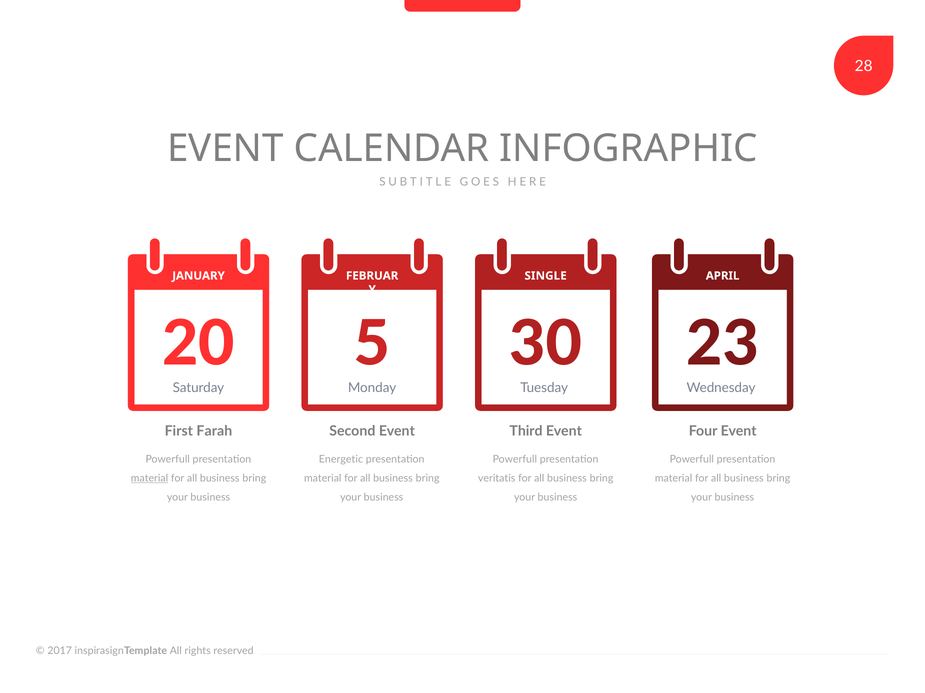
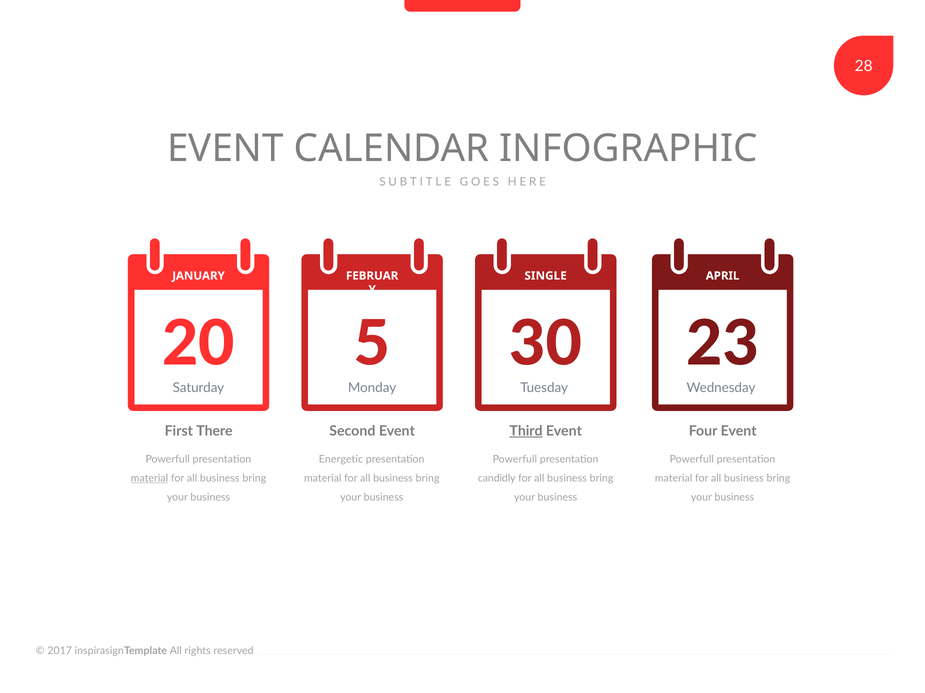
Farah: Farah -> There
Third underline: none -> present
veritatis: veritatis -> candidly
